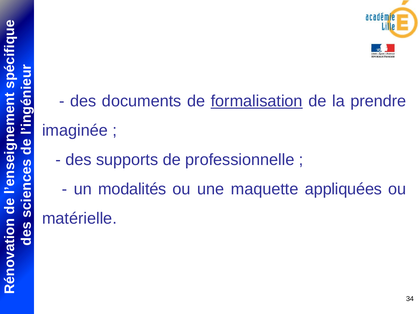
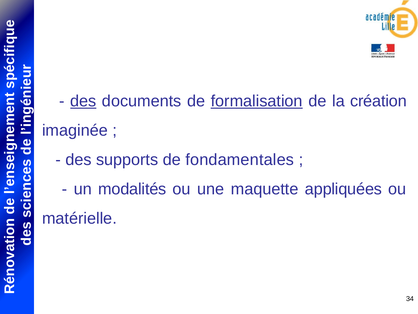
des at (83, 101) underline: none -> present
prendre: prendre -> création
professionnelle: professionnelle -> fondamentales
